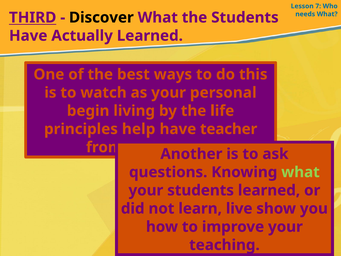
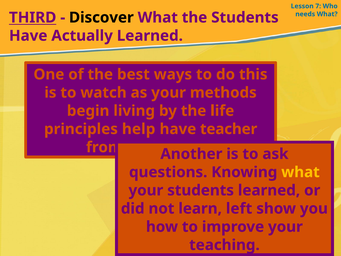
personal: personal -> methods
what at (301, 172) colour: light green -> yellow
live: live -> left
